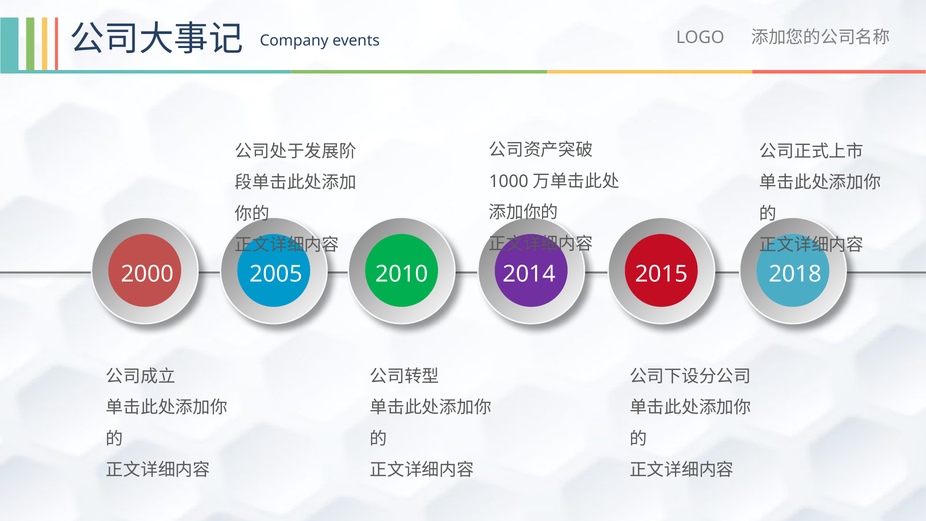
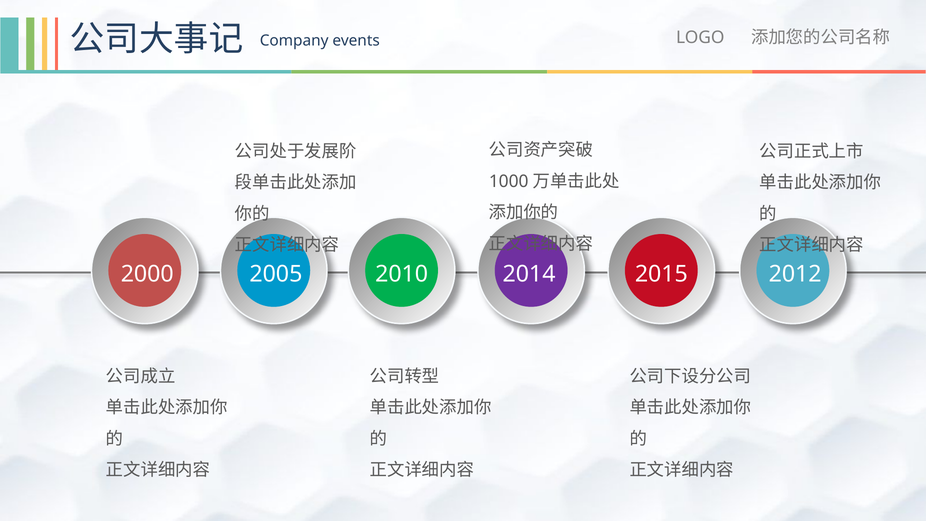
2018: 2018 -> 2012
